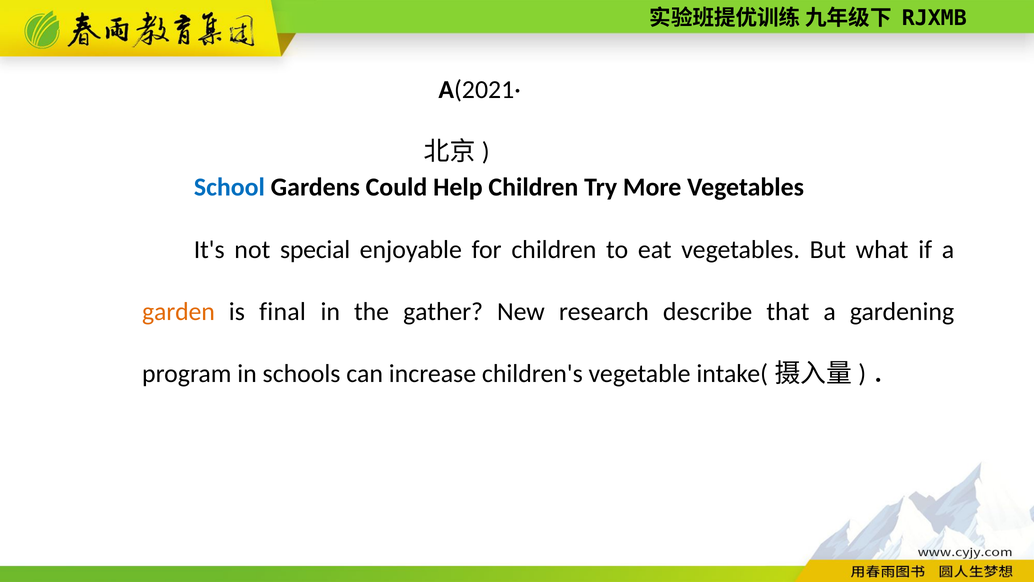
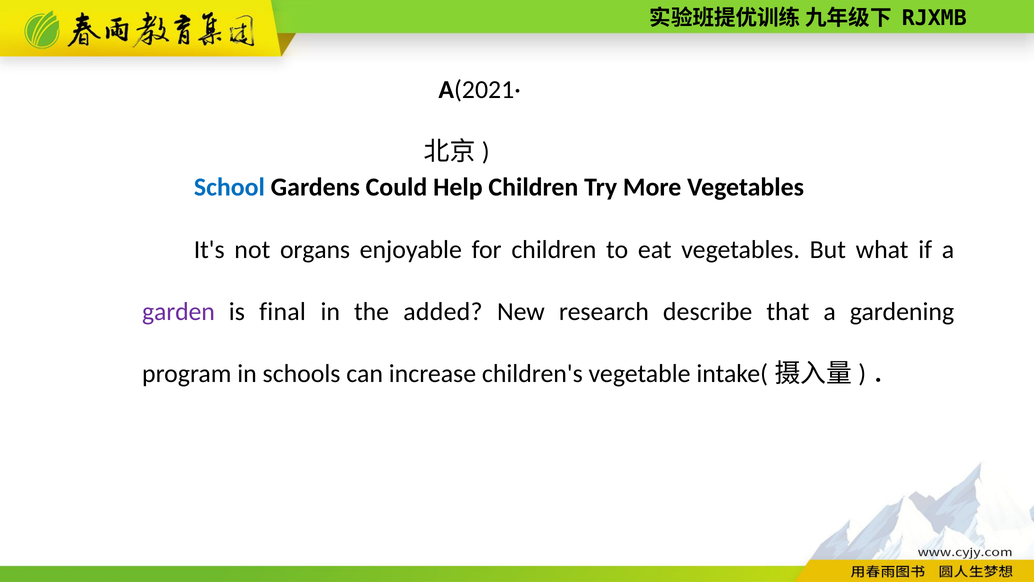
special: special -> organs
garden colour: orange -> purple
gather: gather -> added
